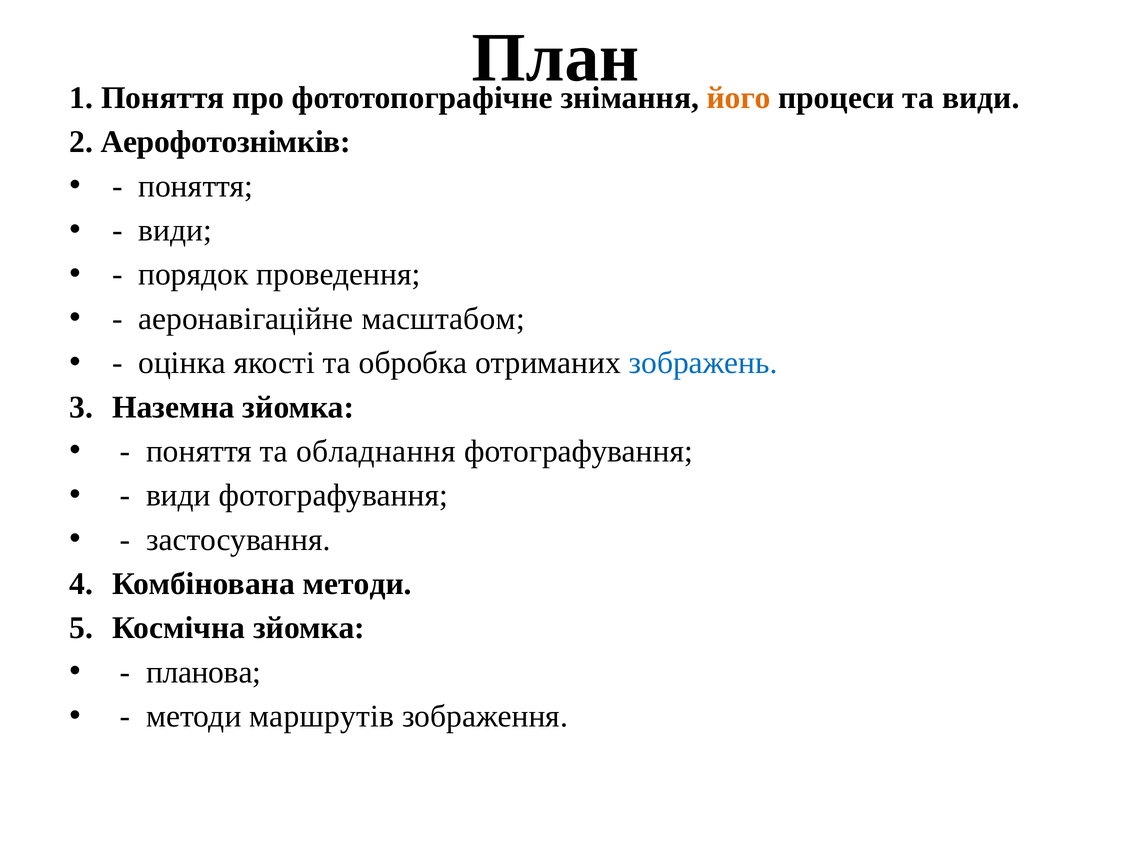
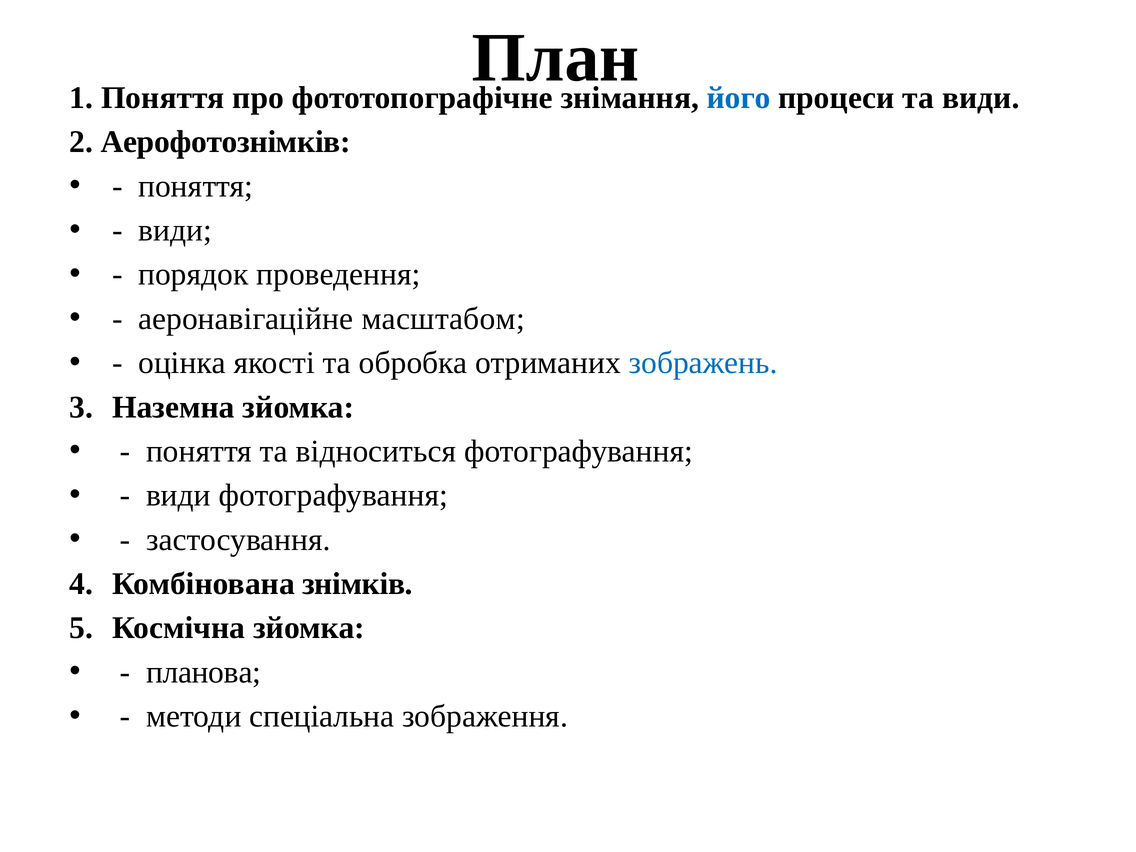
його colour: orange -> blue
обладнання: обладнання -> відноситься
Комбінована методи: методи -> знімків
маршрутів: маршрутів -> спеціальна
